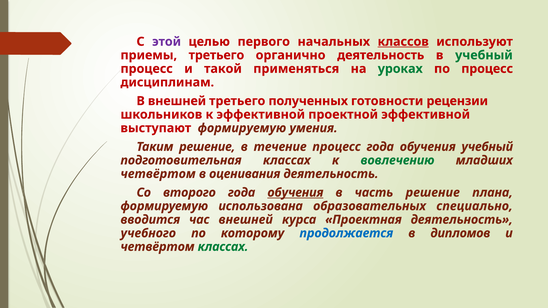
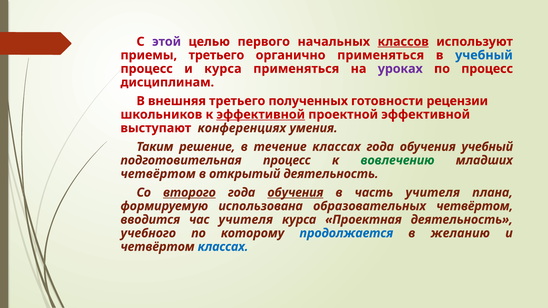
органично деятельность: деятельность -> применяться
учебный at (484, 55) colour: green -> blue
и такой: такой -> курса
уроках colour: green -> purple
В внешней: внешней -> внешняя
эффективной at (261, 115) underline: none -> present
выступают формируемую: формируемую -> конференциях
течение процесс: процесс -> классах
подготовительная классах: классах -> процесс
оценивания: оценивания -> открытый
второго underline: none -> present
часть решение: решение -> учителя
образовательных специально: специально -> четвёртом
час внешней: внешней -> учителя
дипломов: дипломов -> желанию
классах at (223, 247) colour: green -> blue
